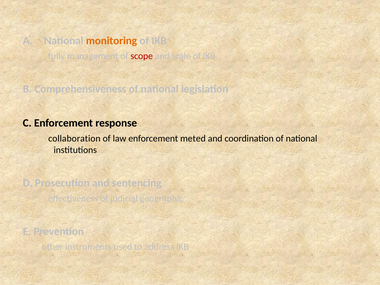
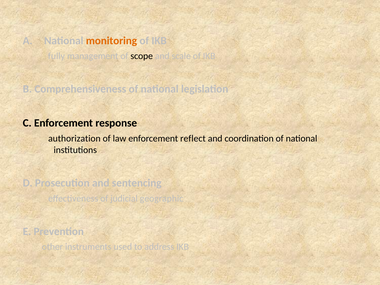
scope colour: red -> black
collaboration: collaboration -> authorization
meted: meted -> reflect
